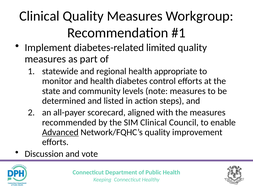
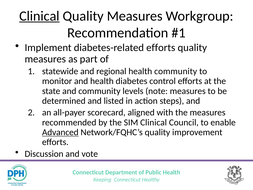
Clinical at (39, 16) underline: none -> present
diabetes-related limited: limited -> efforts
health appropriate: appropriate -> community
